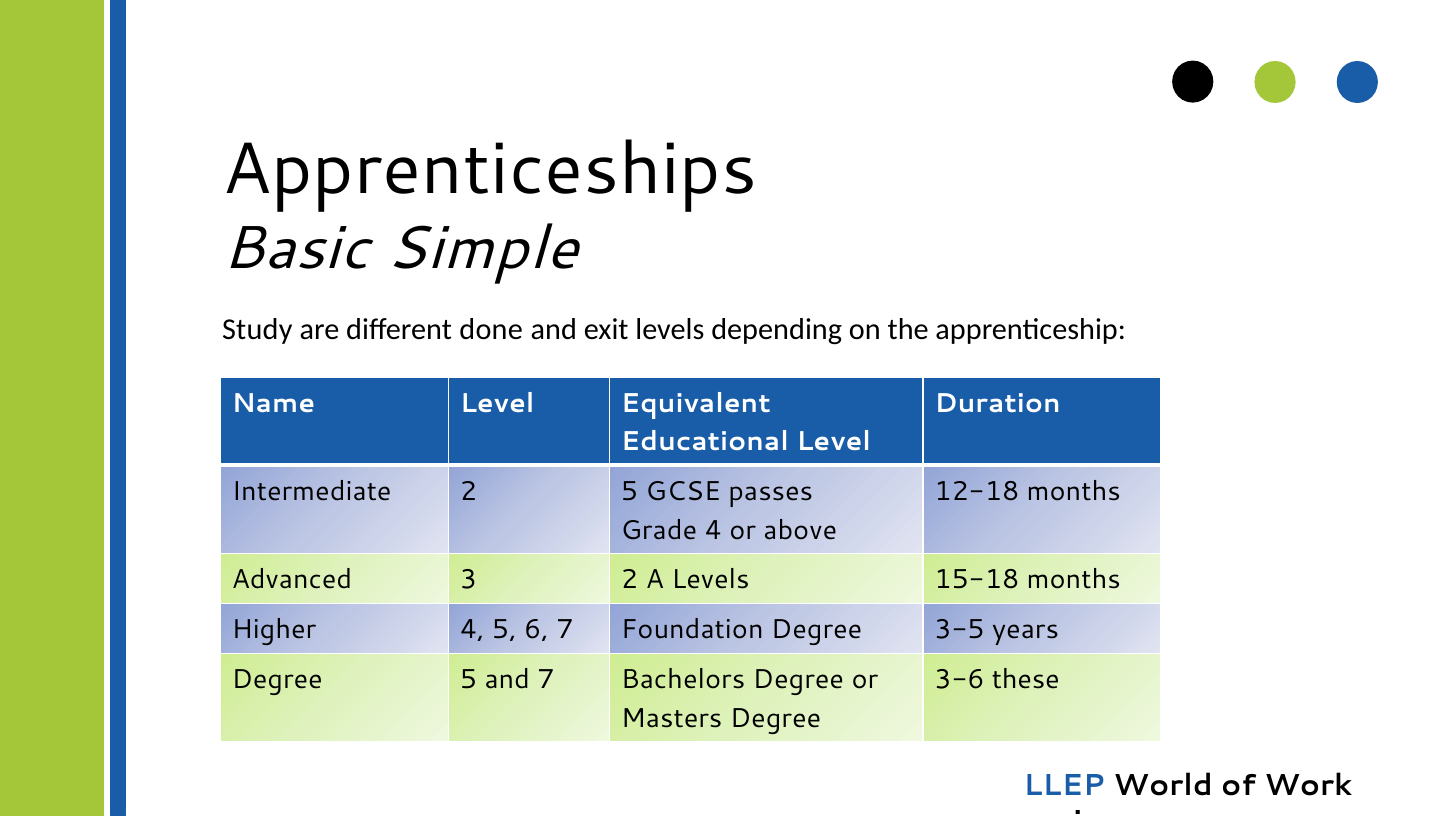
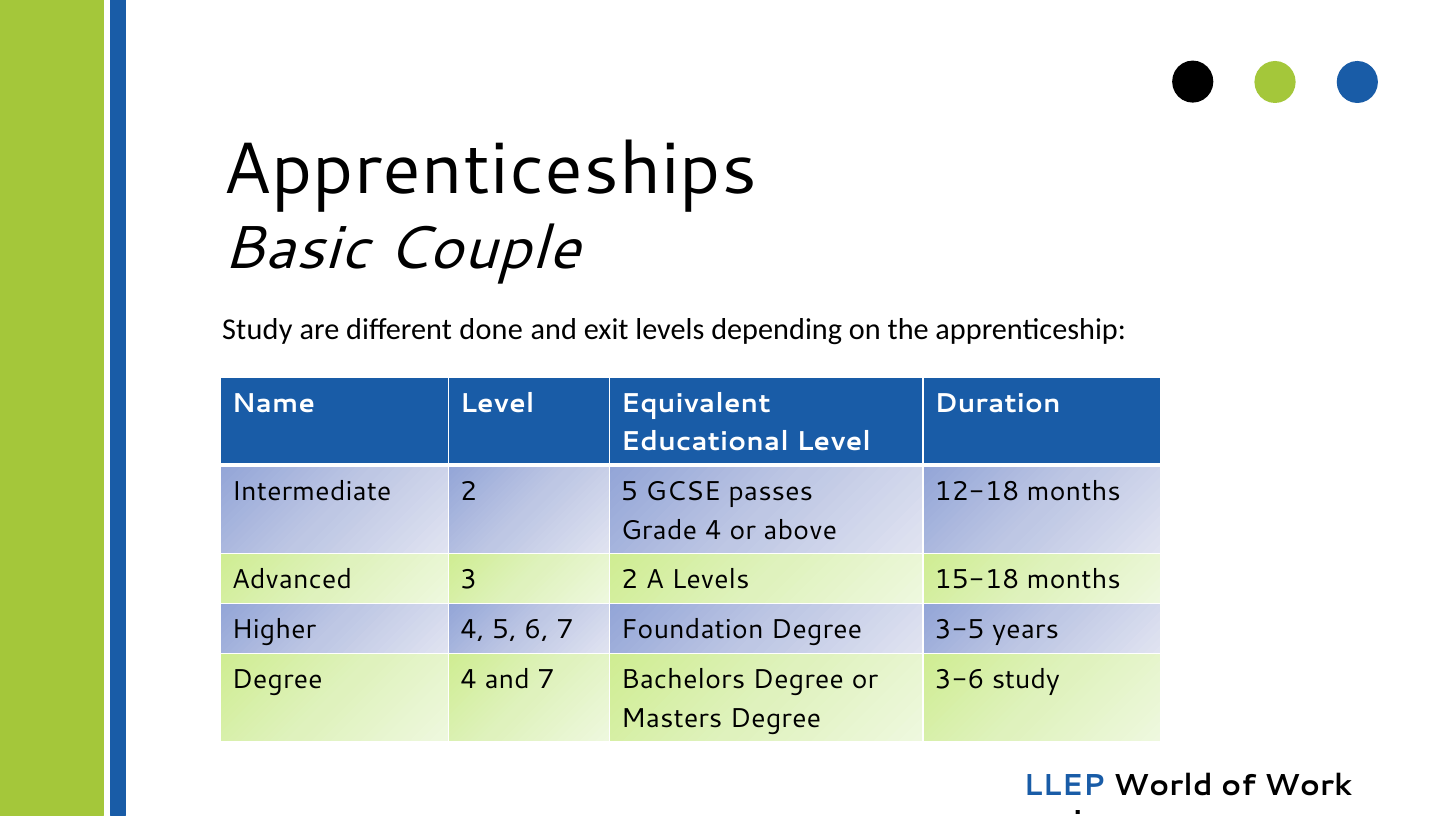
Simple: Simple -> Couple
Degree 5: 5 -> 4
3-6 these: these -> study
